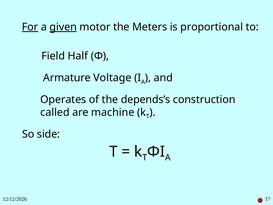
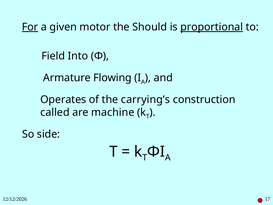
given underline: present -> none
Meters: Meters -> Should
proportional underline: none -> present
Half: Half -> Into
Voltage: Voltage -> Flowing
depends’s: depends’s -> carrying’s
